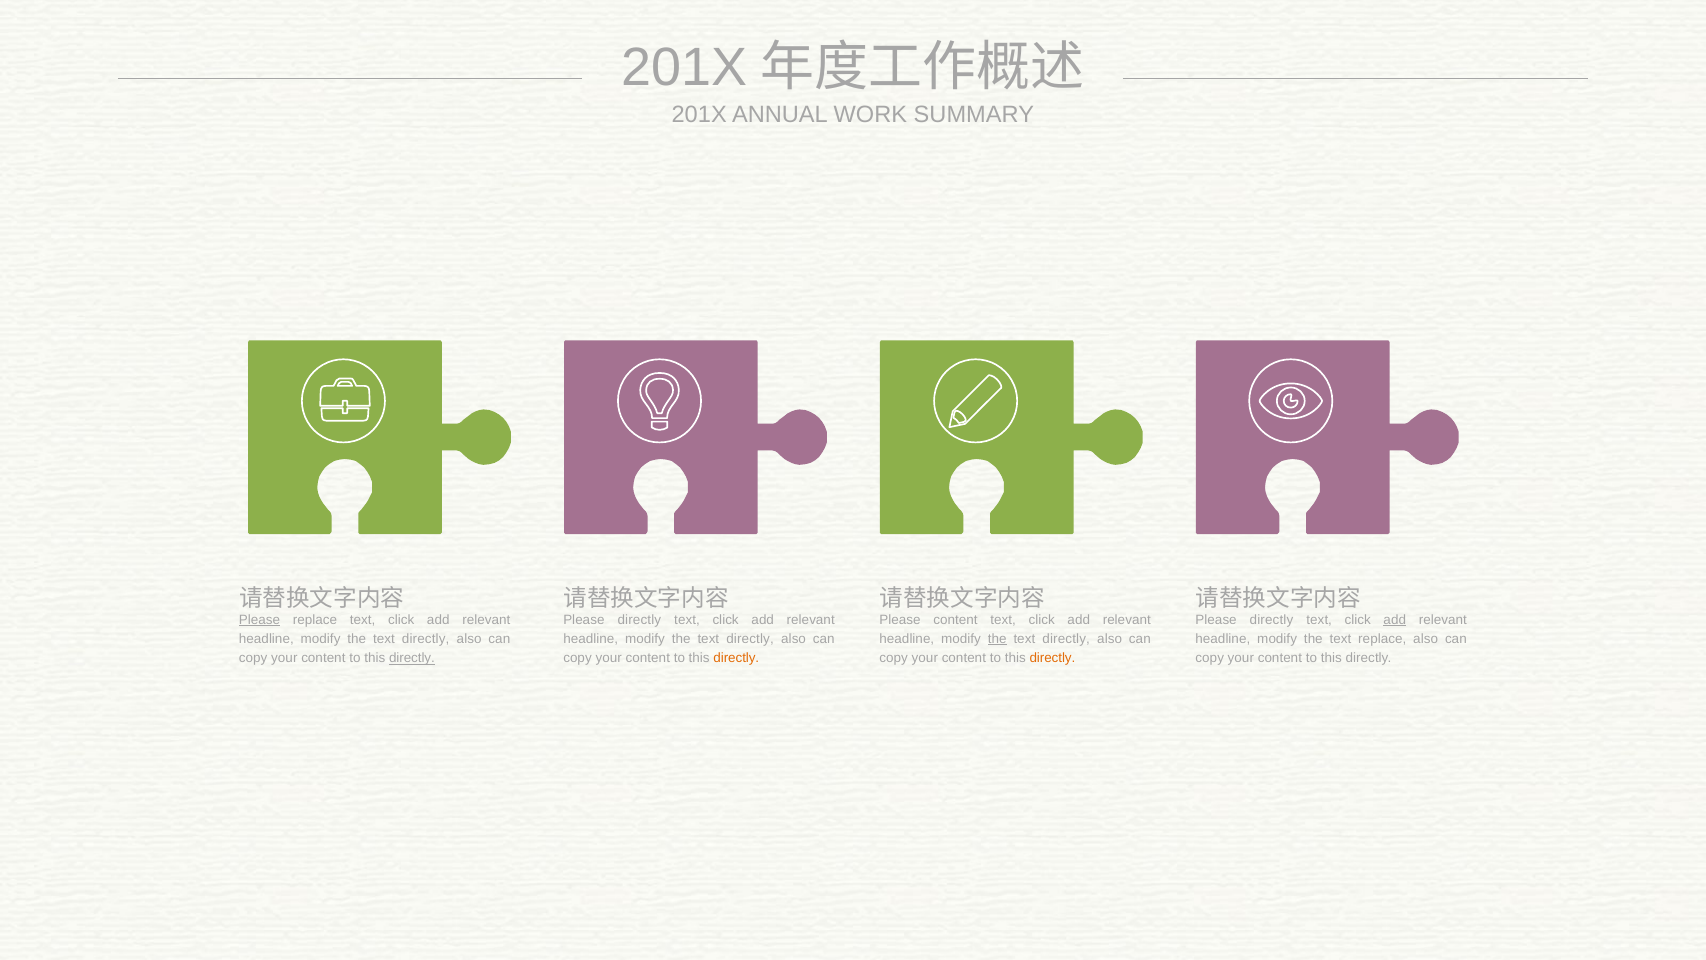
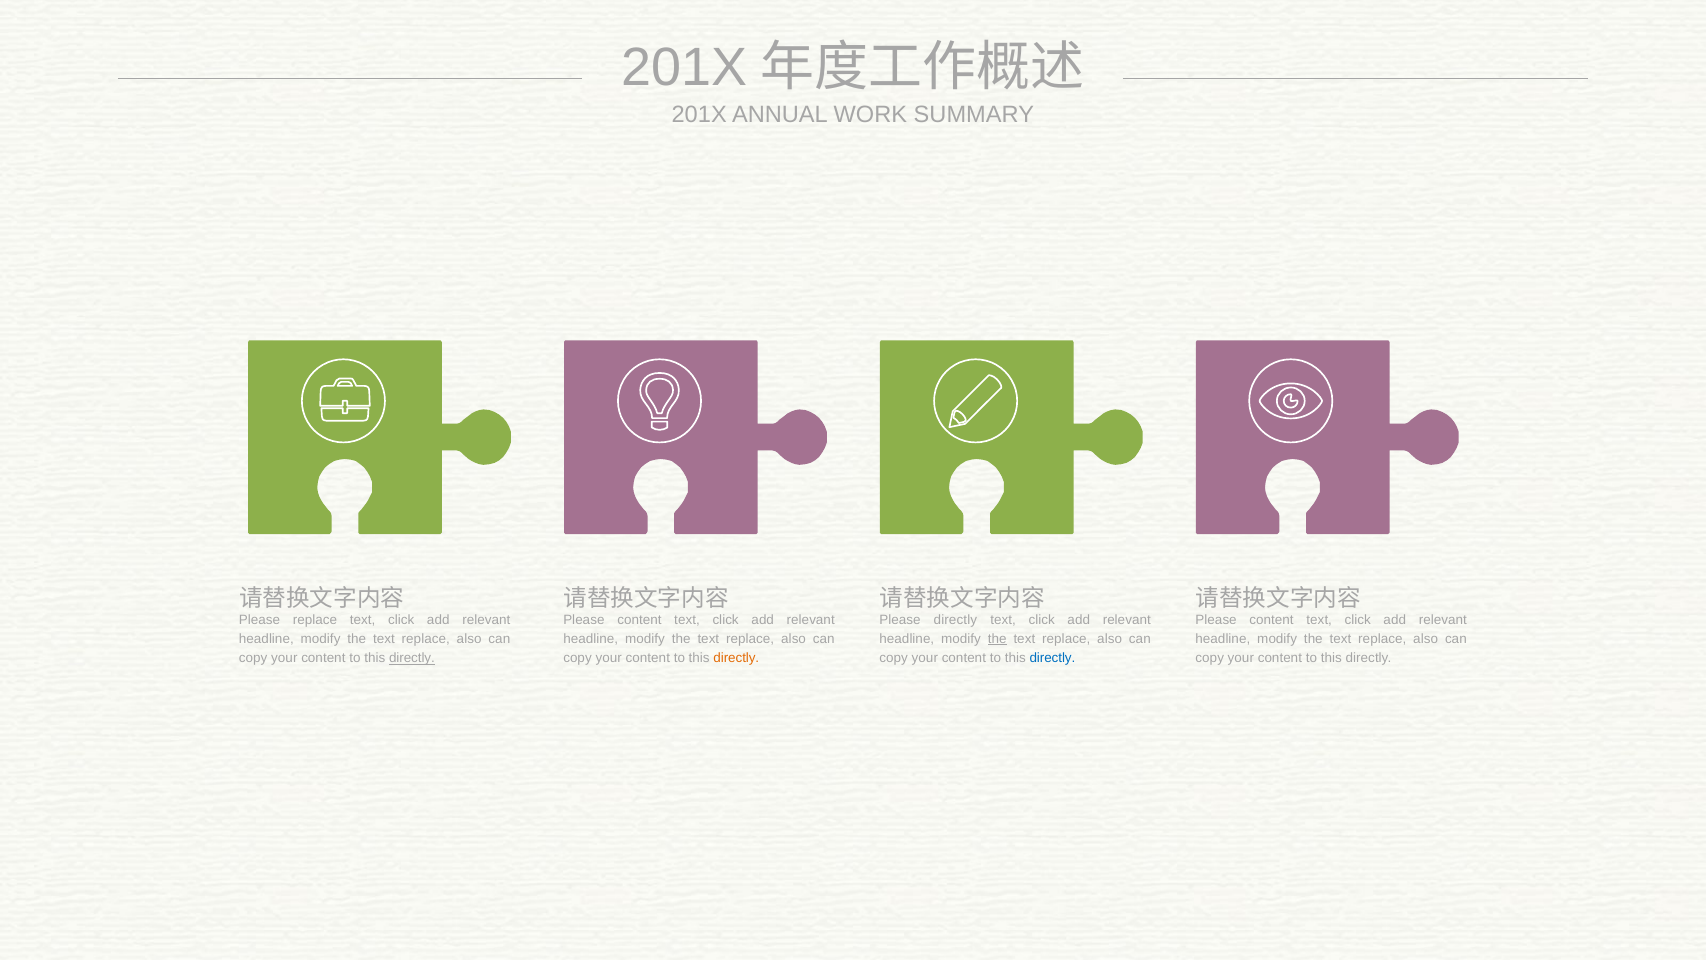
Please at (260, 619) underline: present -> none
directly at (639, 619): directly -> content
Please content: content -> directly
directly at (1271, 619): directly -> content
add at (1395, 619) underline: present -> none
directly at (426, 639): directly -> replace
directly at (750, 639): directly -> replace
directly at (1066, 639): directly -> replace
directly at (1052, 658) colour: orange -> blue
